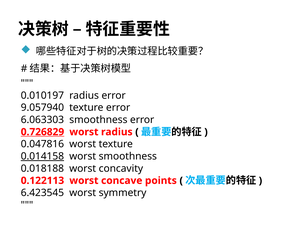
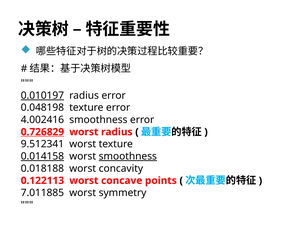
0.010197 underline: none -> present
9.057940: 9.057940 -> 0.048198
6.063303: 6.063303 -> 4.002416
0.047816: 0.047816 -> 9.512341
smoothness at (128, 156) underline: none -> present
6.423545: 6.423545 -> 7.011885
